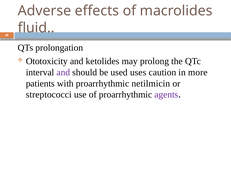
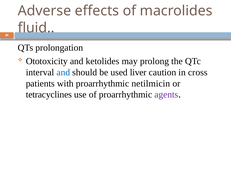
and at (63, 72) colour: purple -> blue
uses: uses -> liver
more: more -> cross
streptococci: streptococci -> tetracyclines
